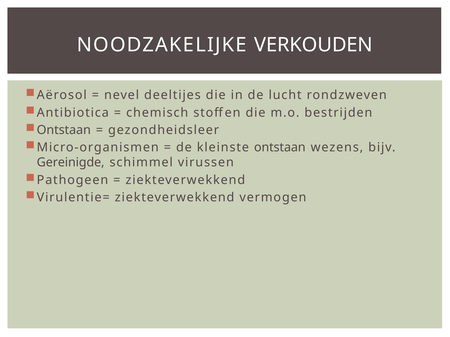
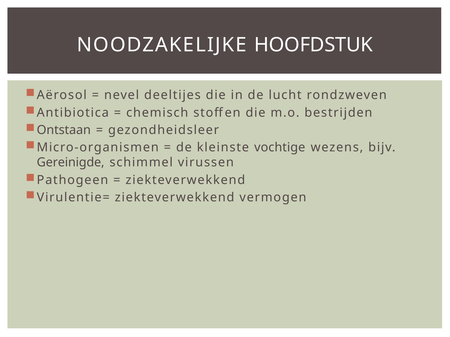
VERKOUDEN: VERKOUDEN -> HOOFDSTUK
kleinste ontstaan: ontstaan -> vochtige
